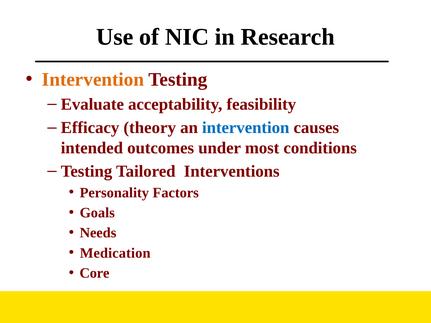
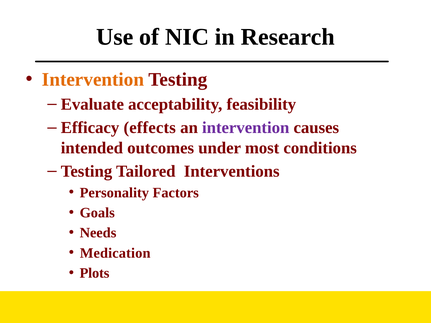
theory: theory -> effects
intervention at (246, 128) colour: blue -> purple
Core: Core -> Plots
